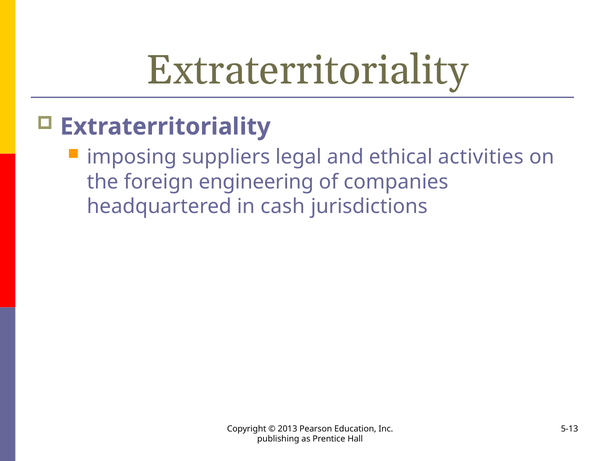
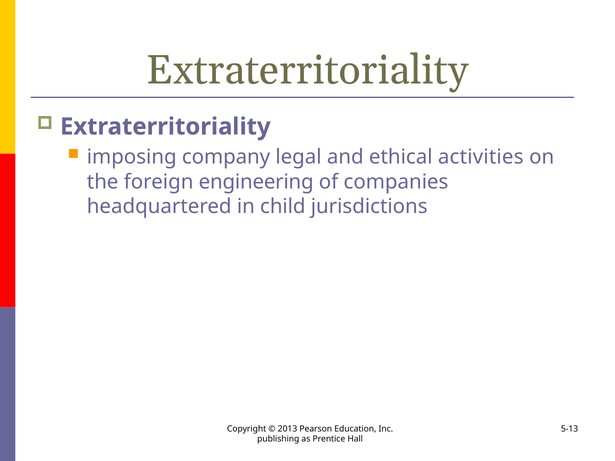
suppliers: suppliers -> company
cash: cash -> child
